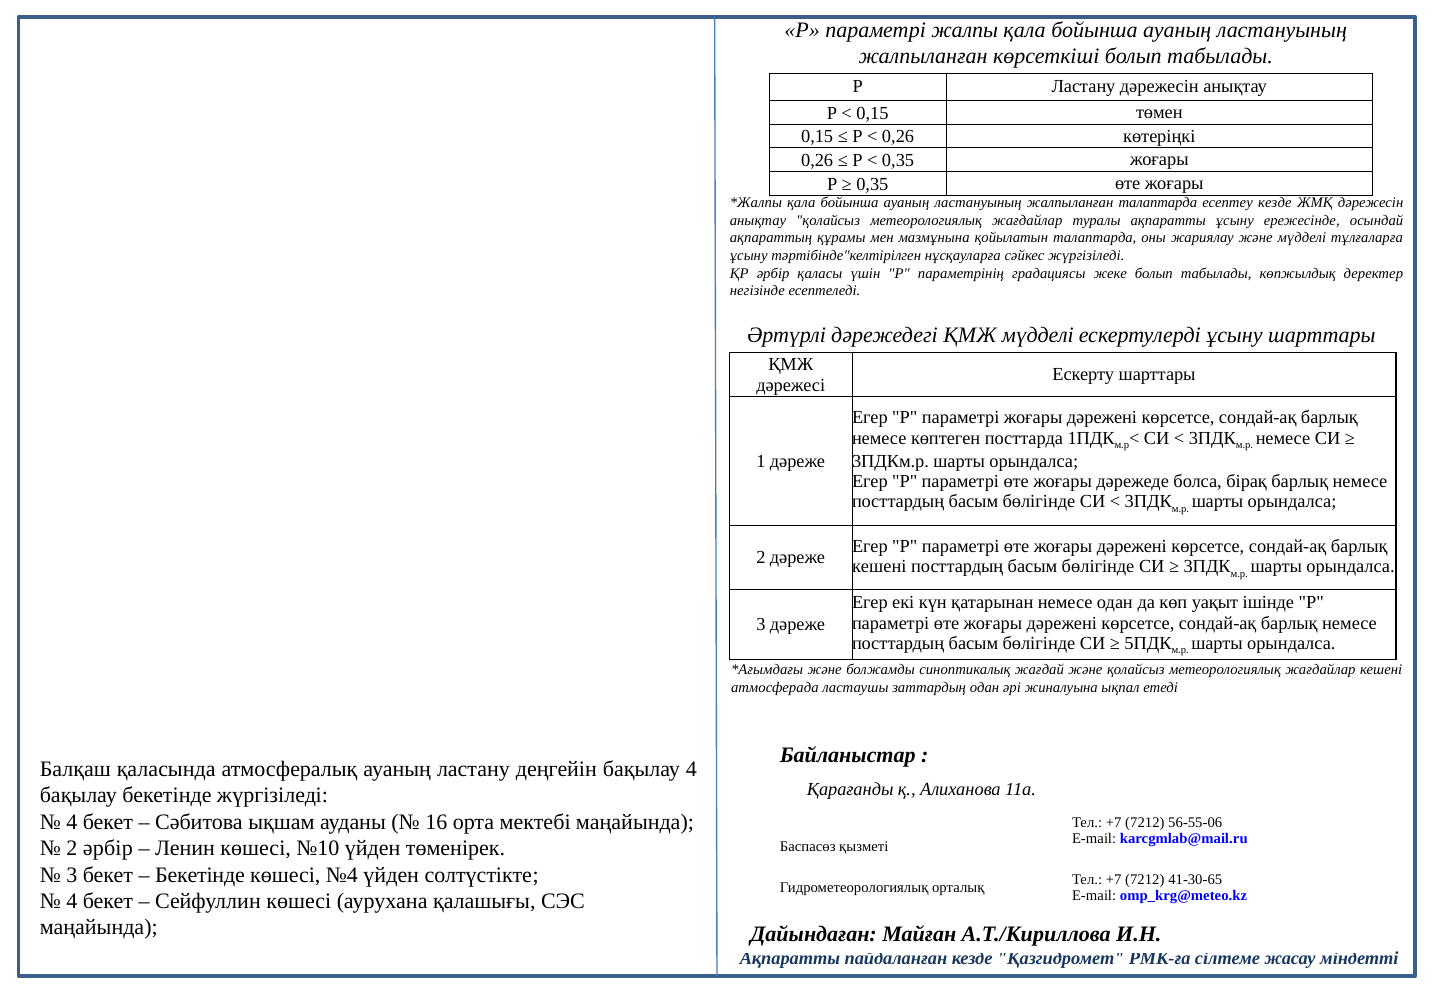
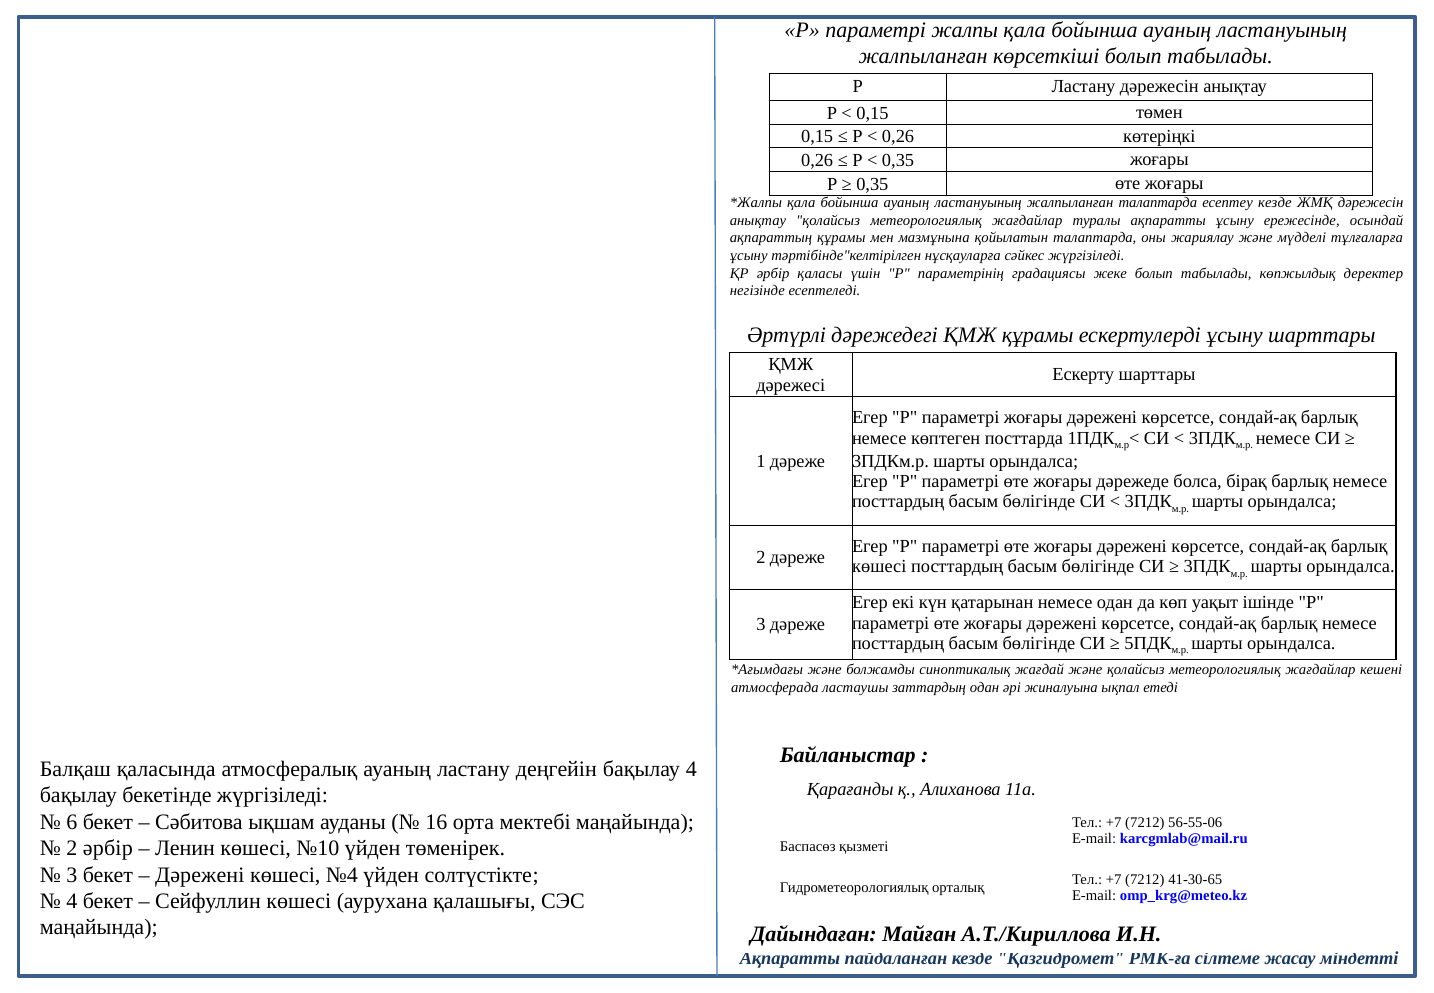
ҚМЖ мүдделі: мүдделі -> құрамы
кешені at (879, 566): кешені -> көшесі
4 at (72, 822): 4 -> 6
Бекетінде at (200, 875): Бекетінде -> Дәрежені
